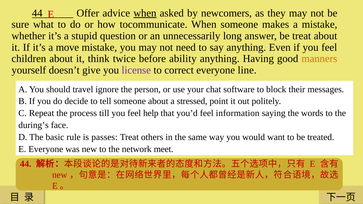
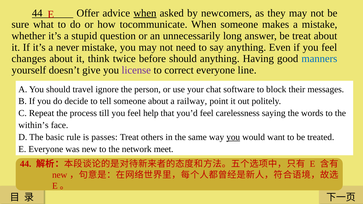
move: move -> never
children: children -> changes
before ability: ability -> should
manners colour: orange -> blue
stressed: stressed -> railway
information: information -> carelessness
during’s: during’s -> within’s
you at (233, 137) underline: none -> present
